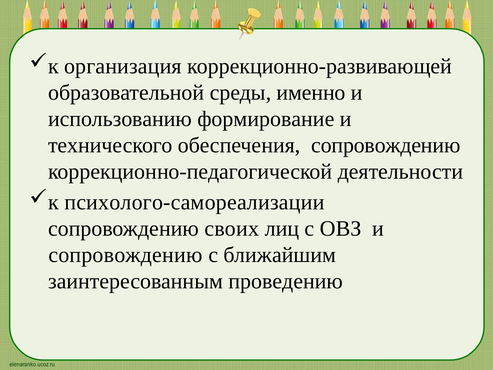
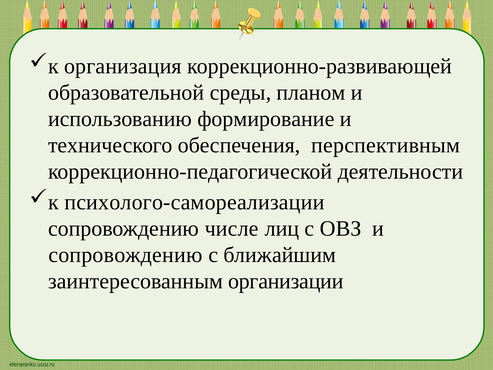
именно: именно -> планом
обеспечения сопровождению: сопровождению -> перспективным
своих: своих -> числе
проведению: проведению -> организации
